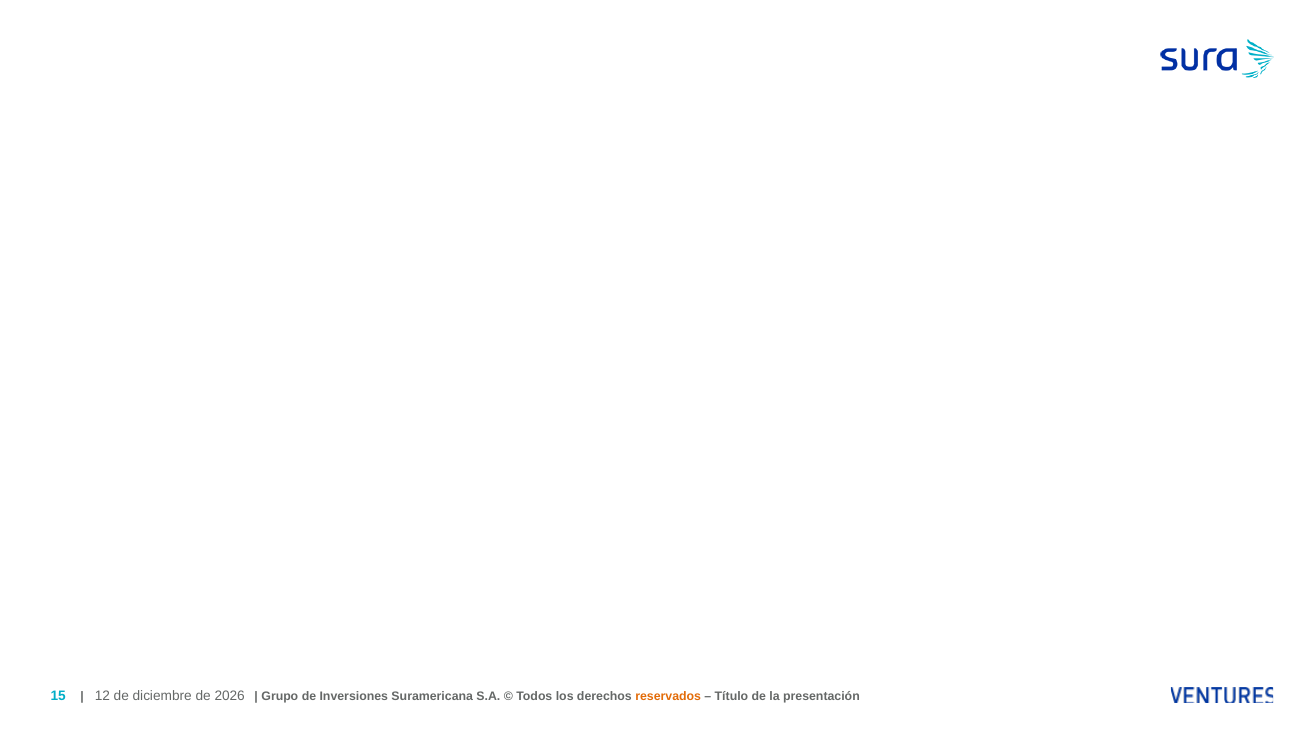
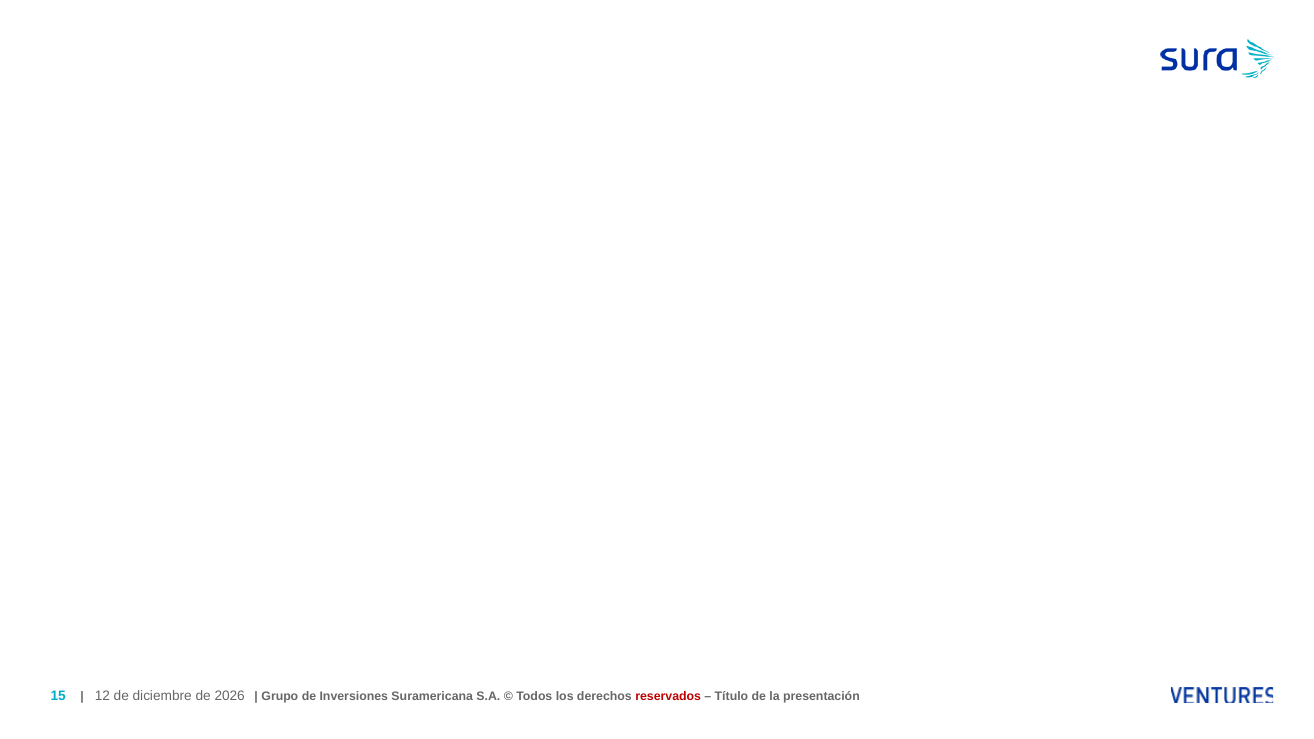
reservados colour: orange -> red
